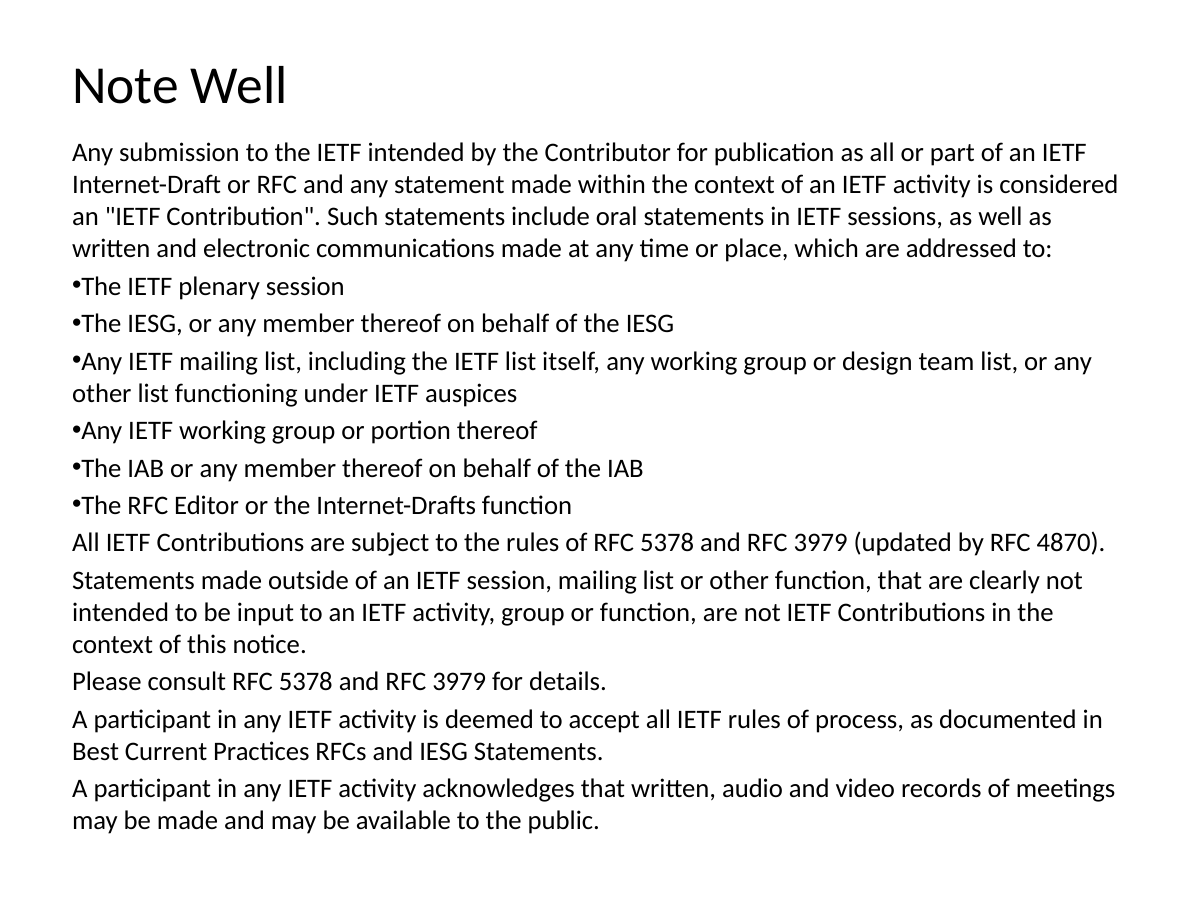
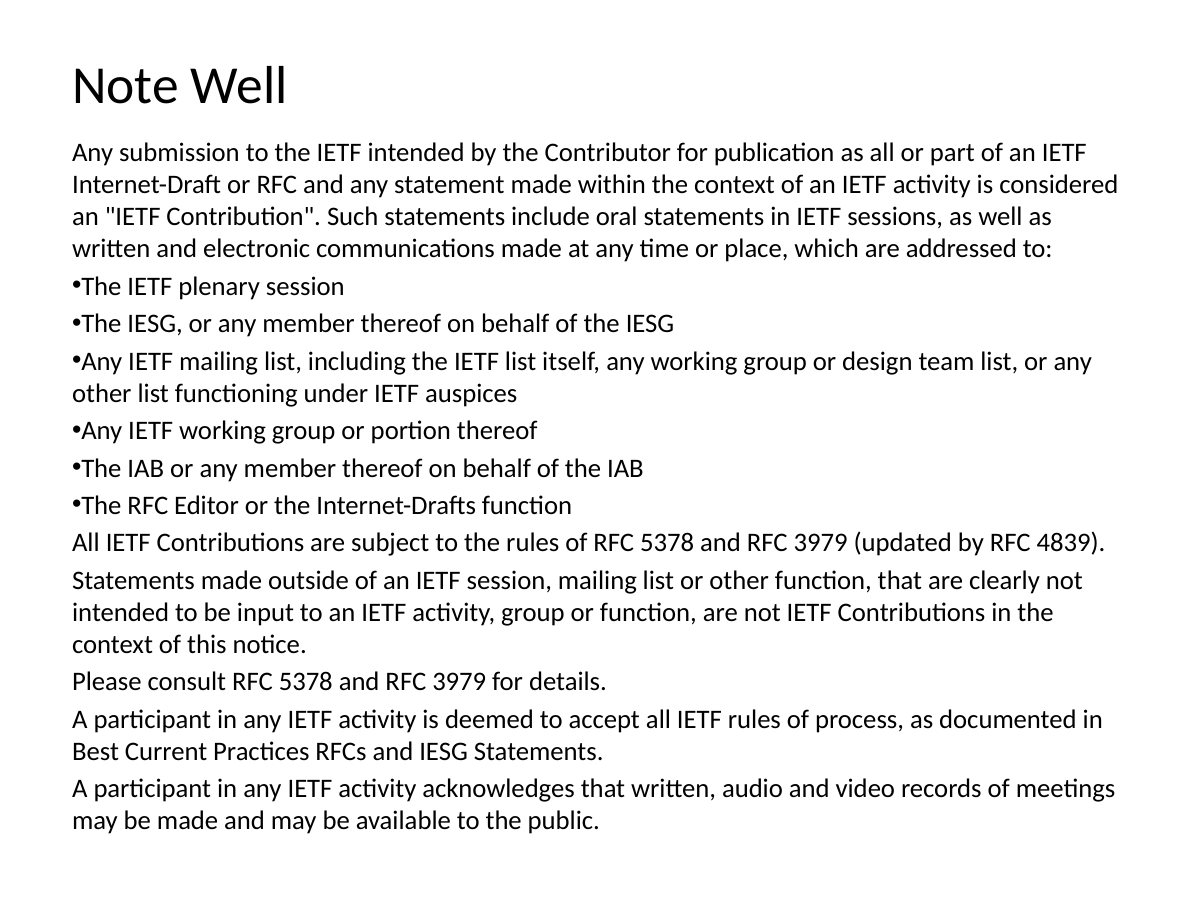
4870: 4870 -> 4839
